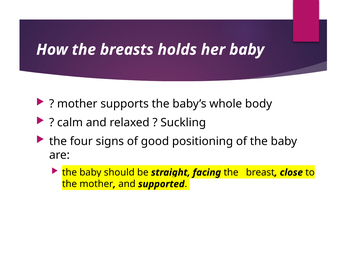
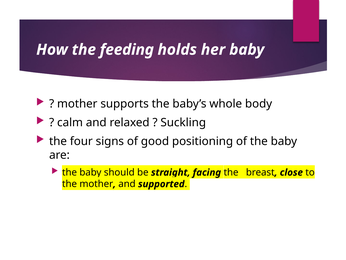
breasts: breasts -> feeding
